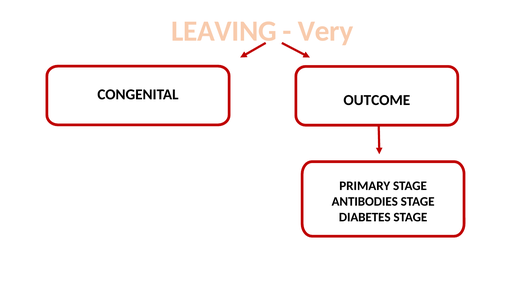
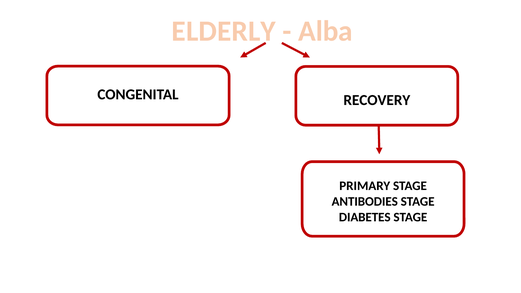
LEAVING: LEAVING -> ELDERLY
Very: Very -> Alba
OUTCOME: OUTCOME -> RECOVERY
